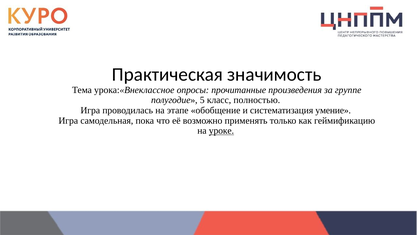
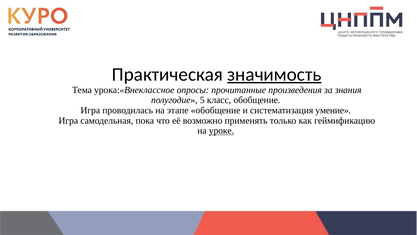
значимость underline: none -> present
группе: группе -> знания
класс полностью: полностью -> обобщение
